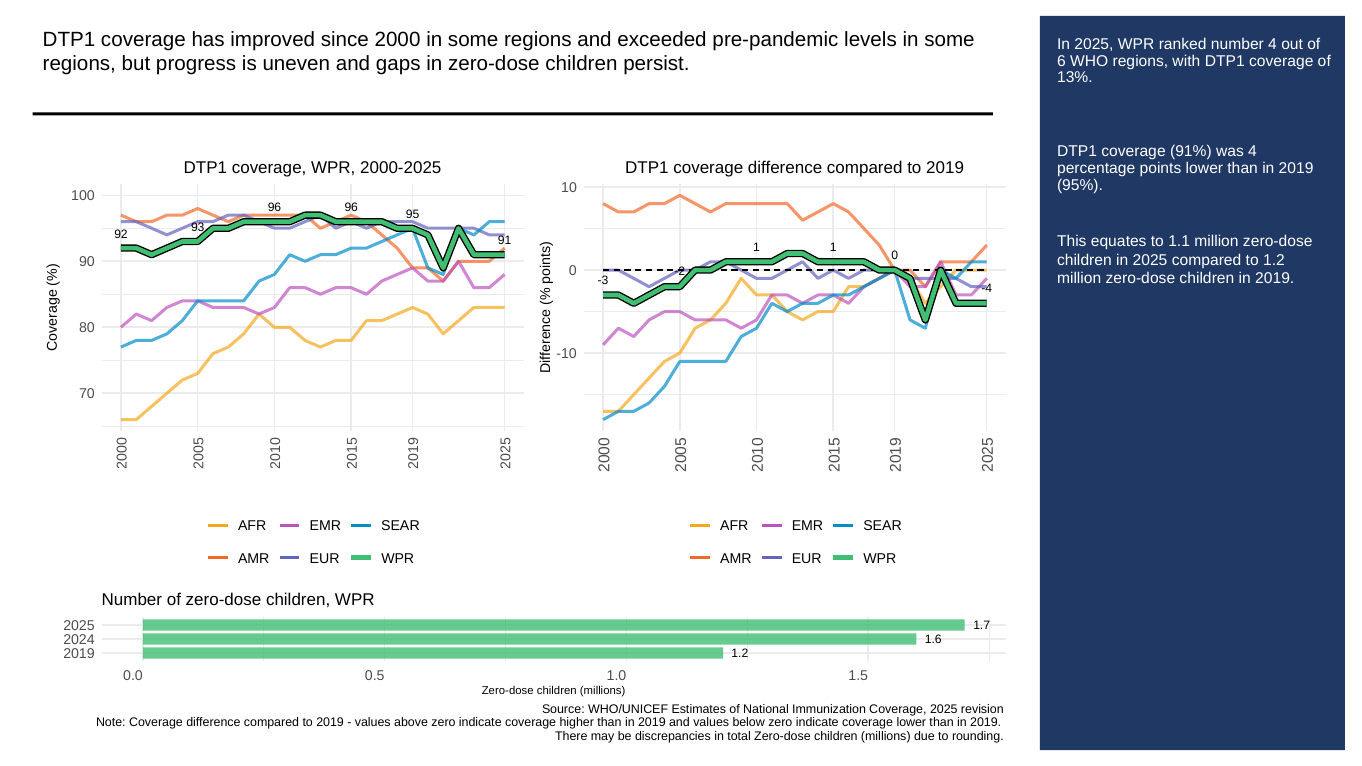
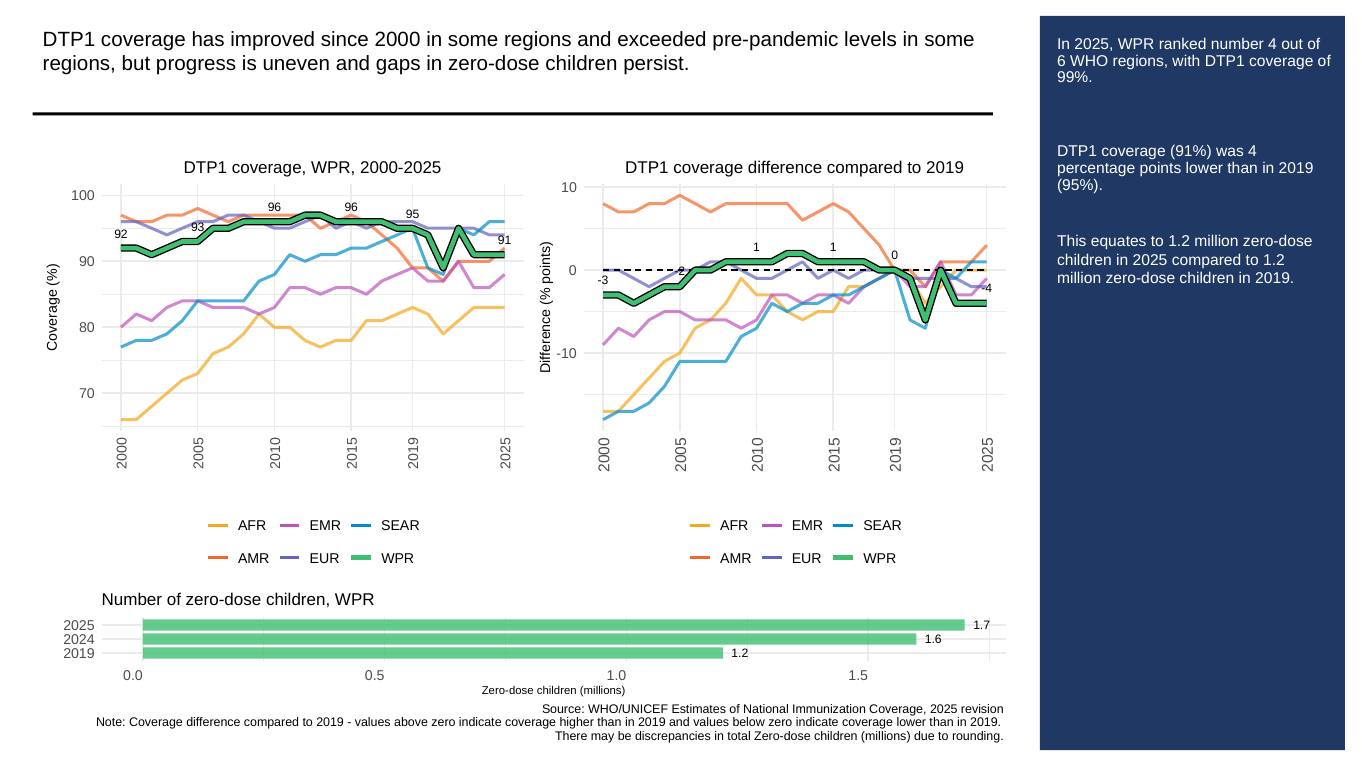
13%: 13% -> 99%
equates to 1.1: 1.1 -> 1.2
